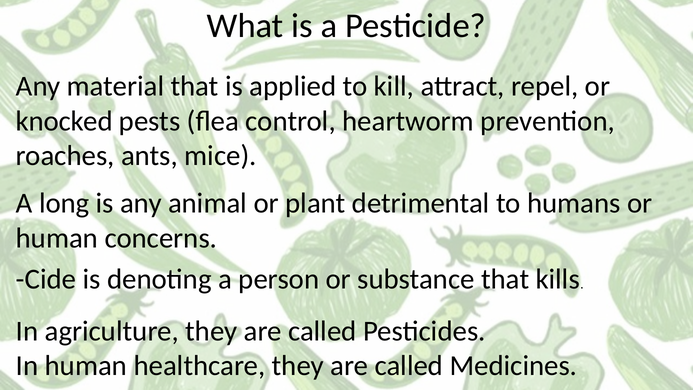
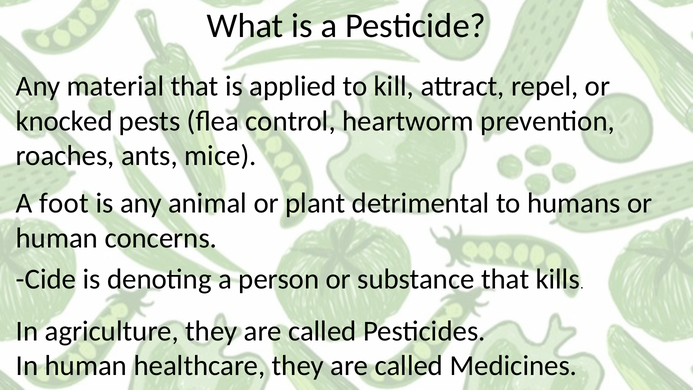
long: long -> foot
